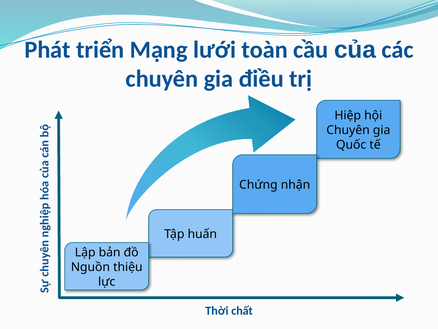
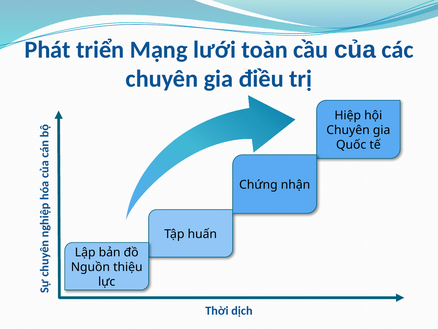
chất: chất -> dịch
